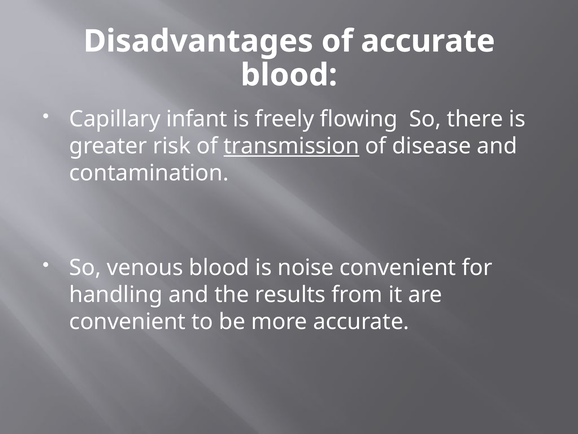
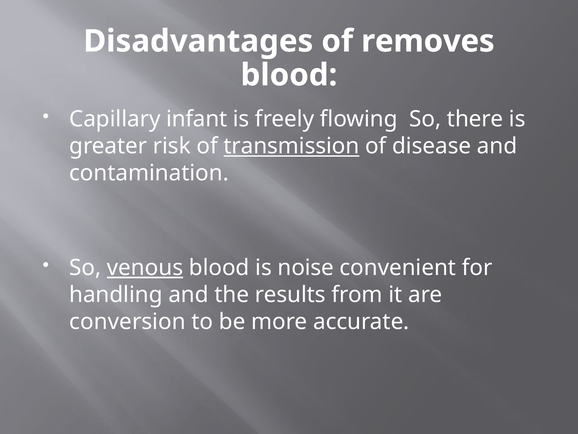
of accurate: accurate -> removes
venous underline: none -> present
convenient at (128, 321): convenient -> conversion
